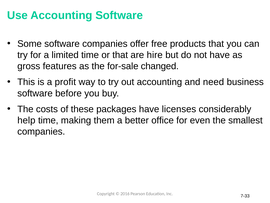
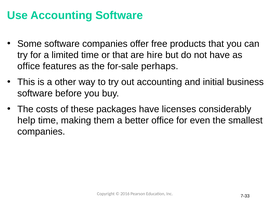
gross at (29, 66): gross -> office
changed: changed -> perhaps
profit: profit -> other
need: need -> initial
